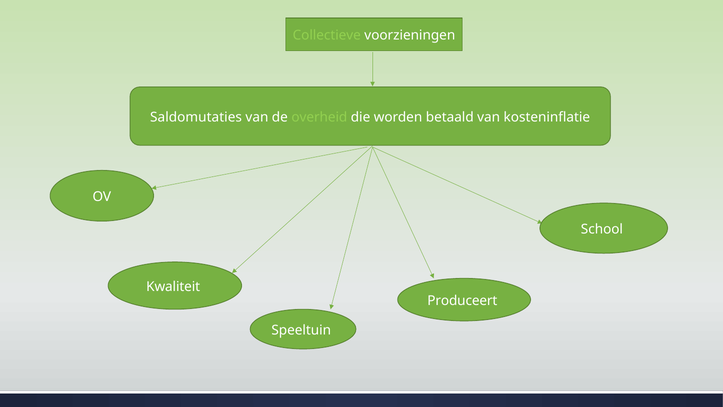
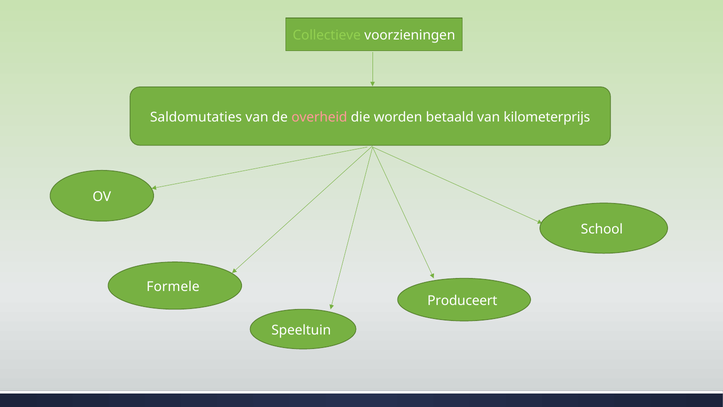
overheid colour: light green -> pink
kosteninflatie: kosteninflatie -> kilometerprijs
Kwaliteit: Kwaliteit -> Formele
